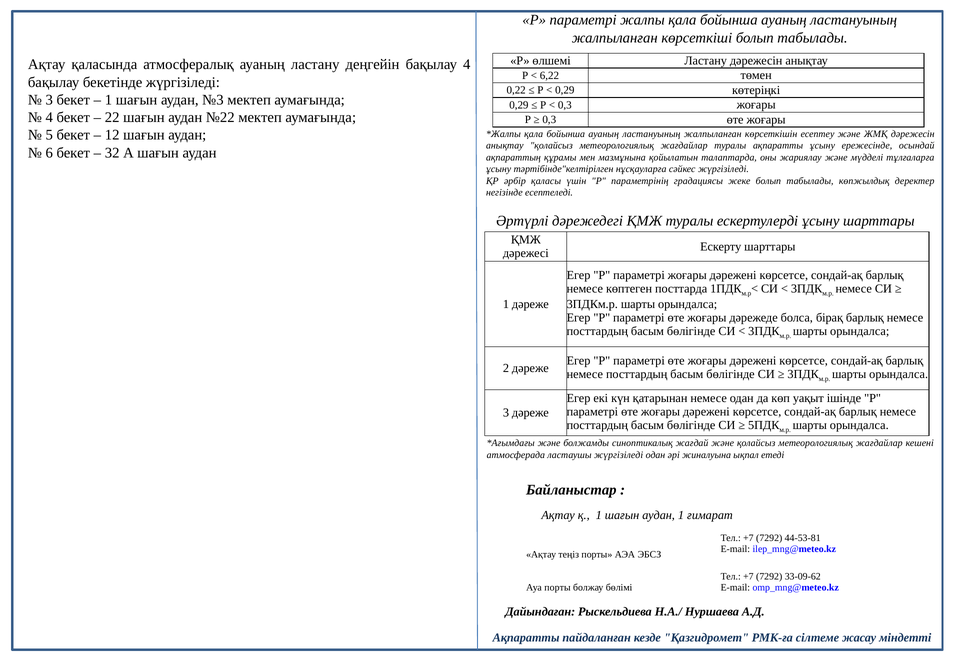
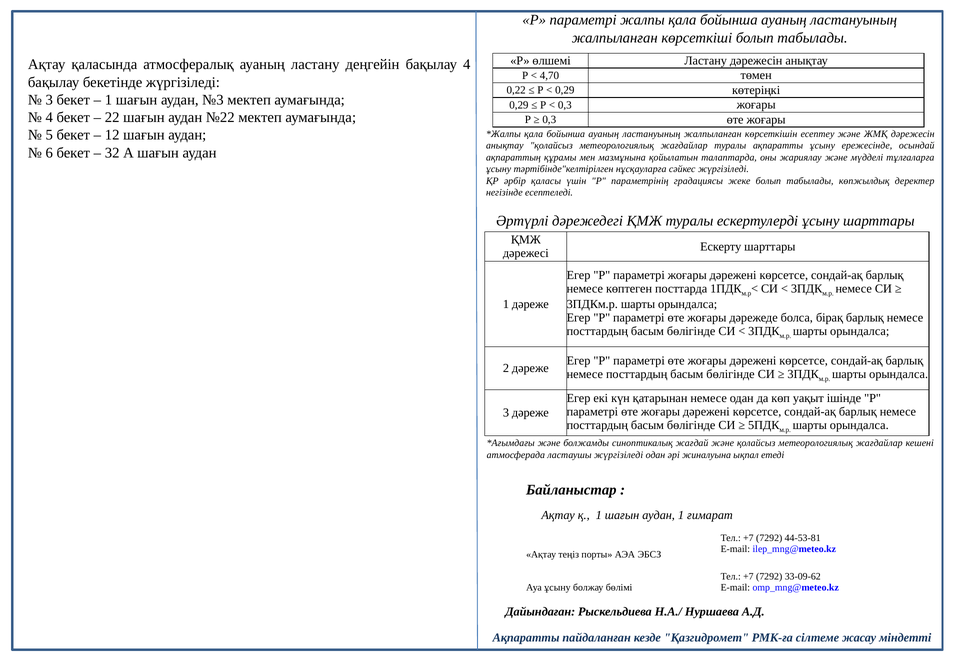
6,22: 6,22 -> 4,70
Ауа порты: порты -> ұсыну
